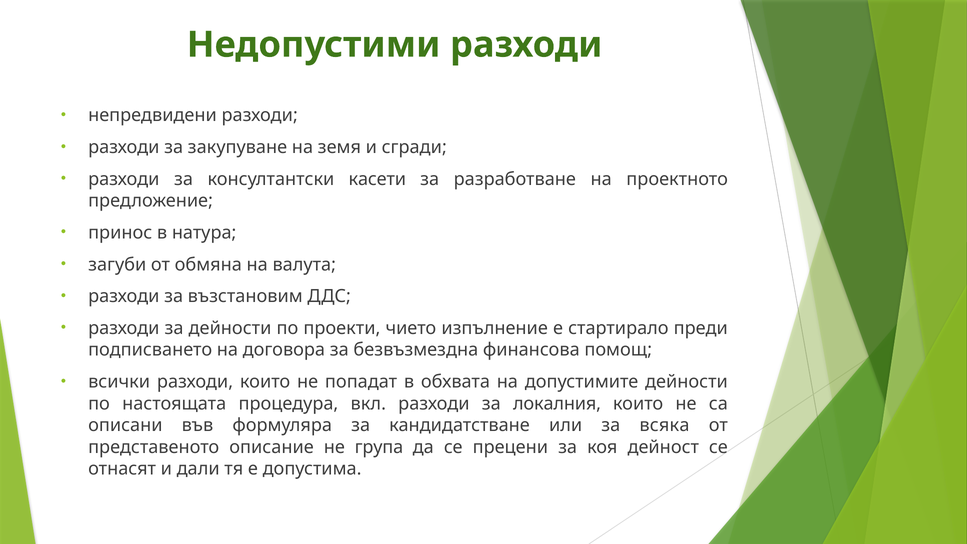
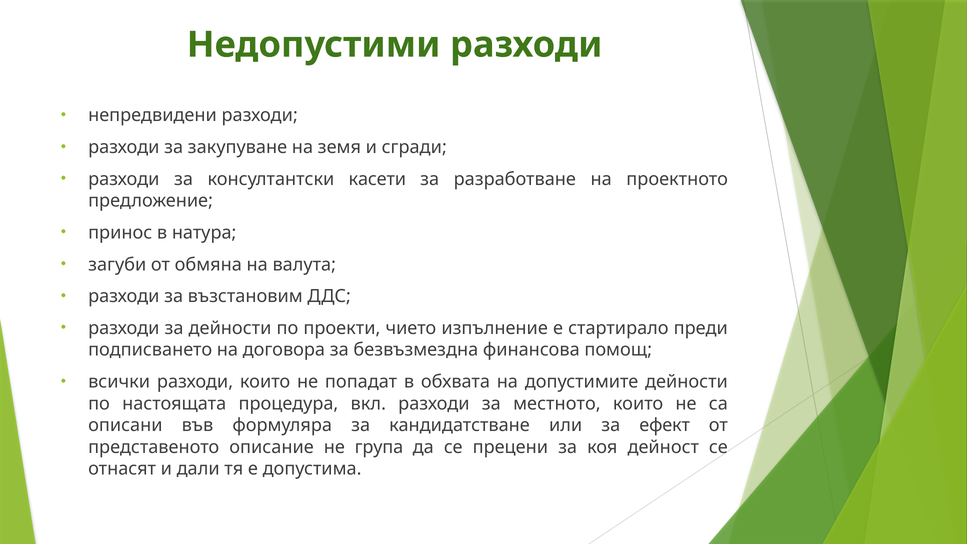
локалния: локалния -> местното
всяка: всяка -> ефект
